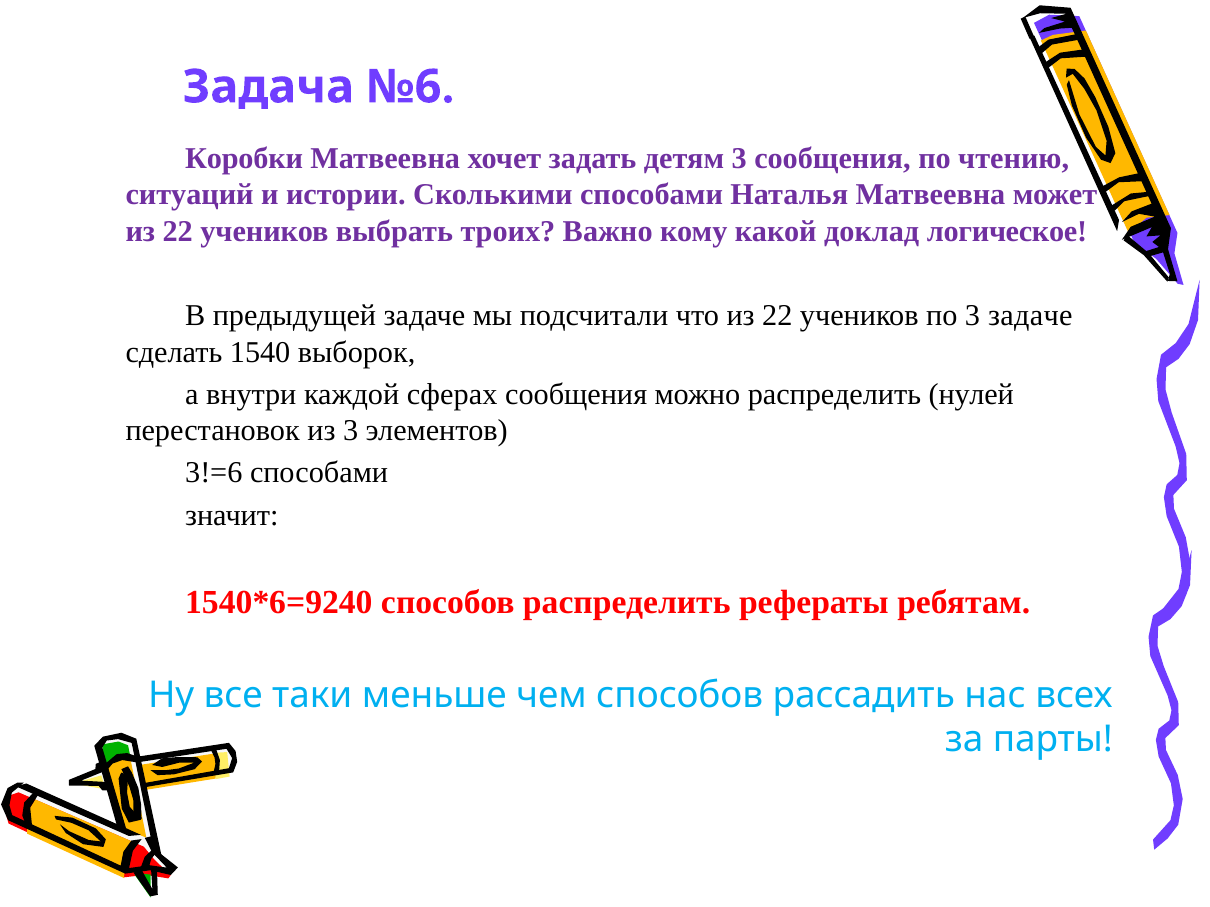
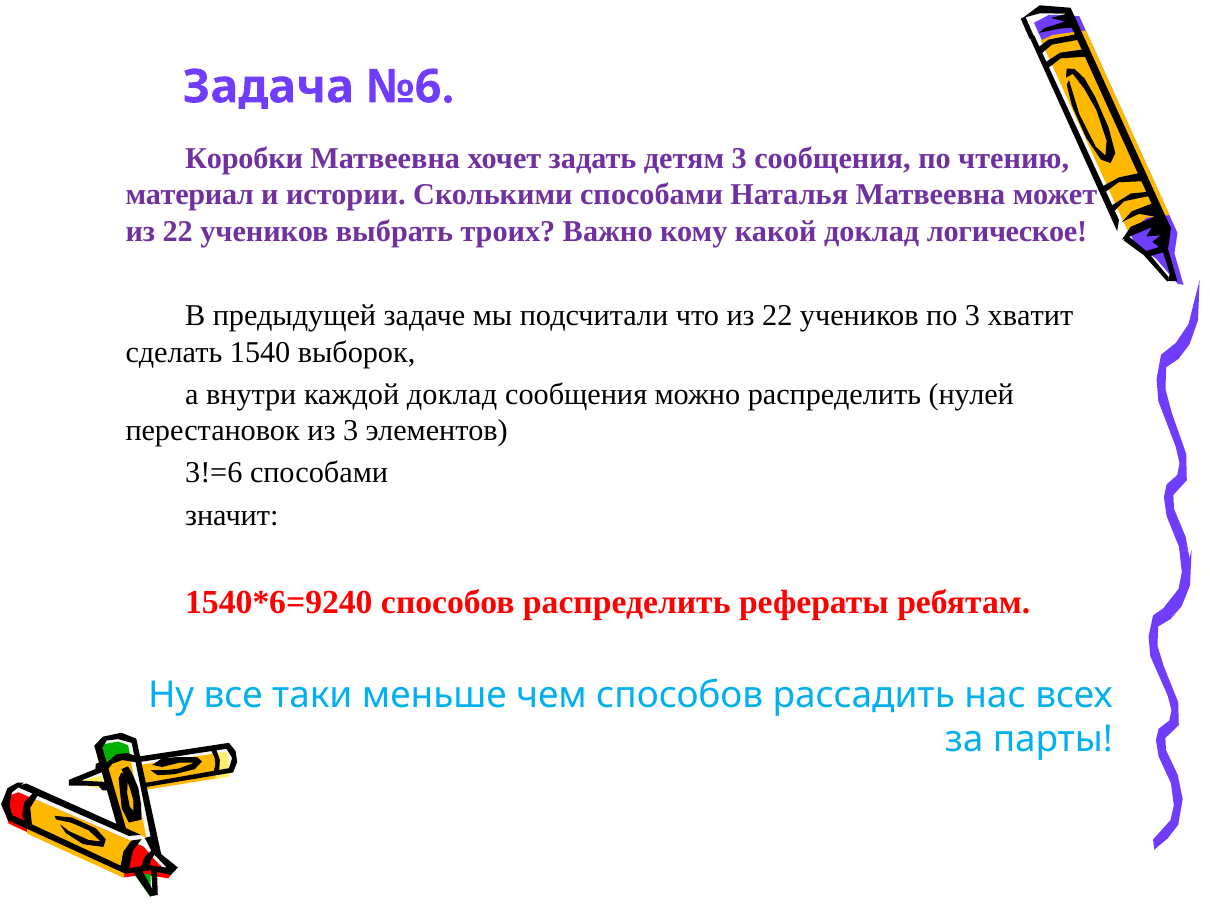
ситуаций: ситуаций -> материал
3 задаче: задаче -> хватит
каждой сферах: сферах -> доклад
